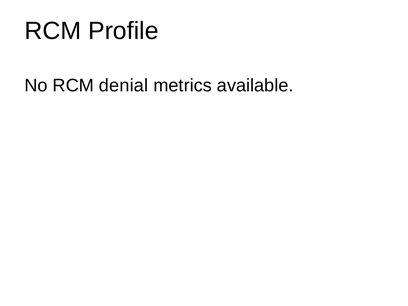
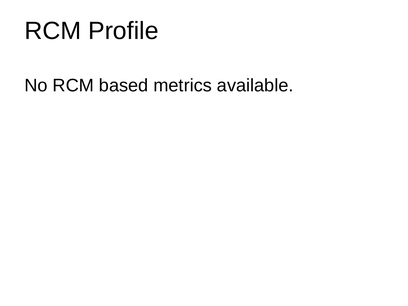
denial: denial -> based
